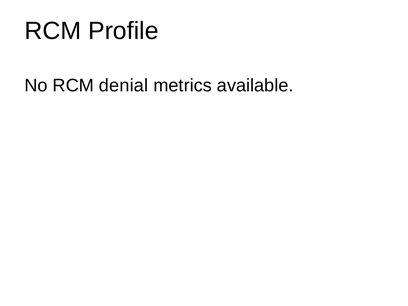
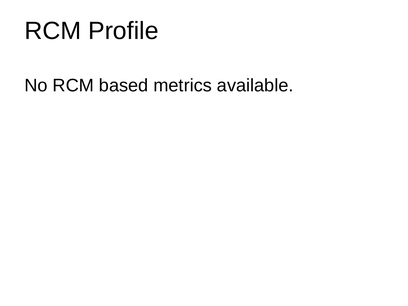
denial: denial -> based
